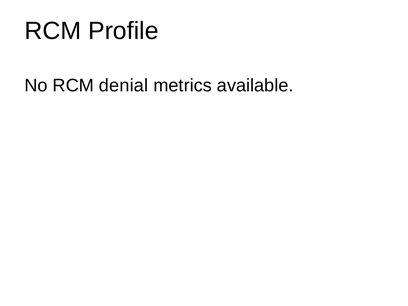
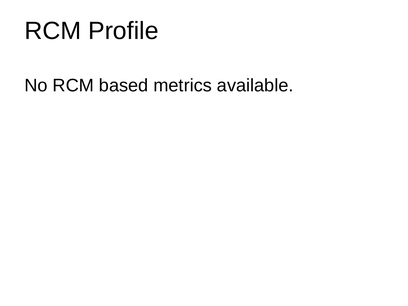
denial: denial -> based
